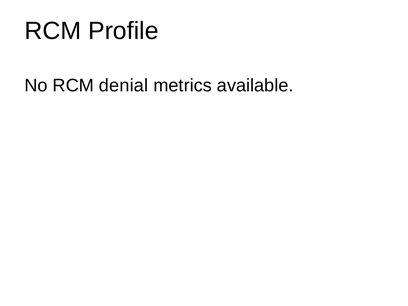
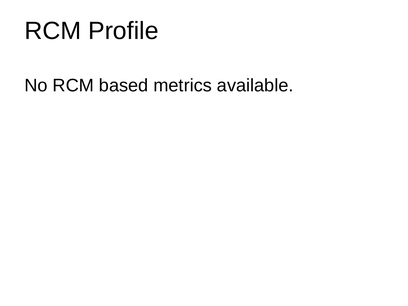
denial: denial -> based
